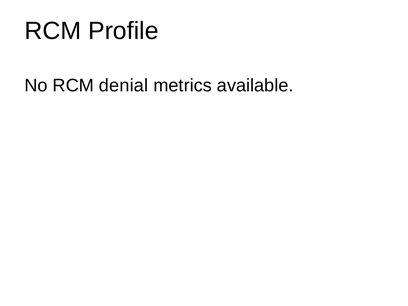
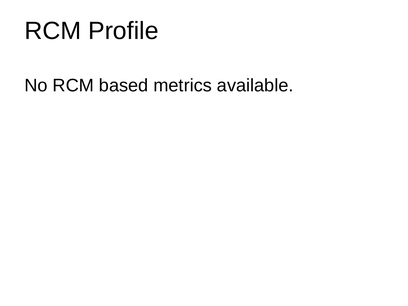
denial: denial -> based
